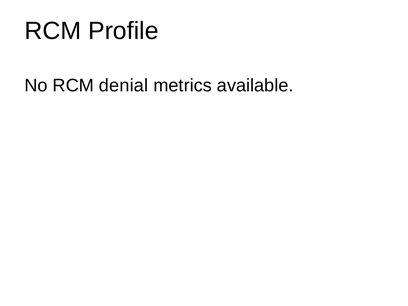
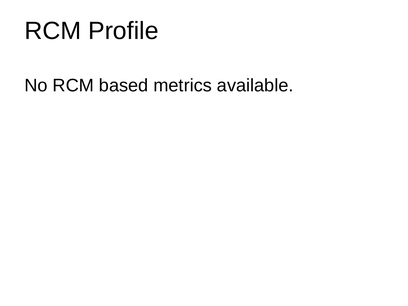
denial: denial -> based
